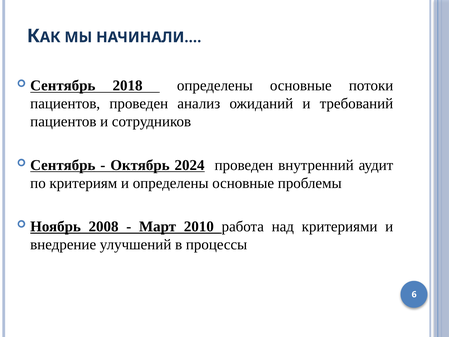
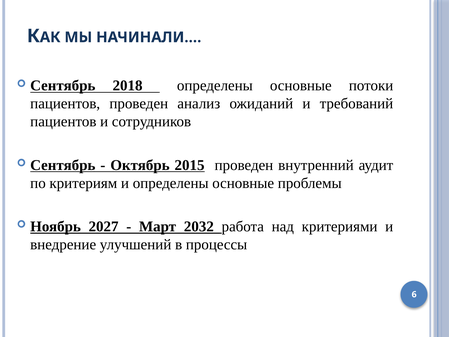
2024: 2024 -> 2015
2008: 2008 -> 2027
2010: 2010 -> 2032
